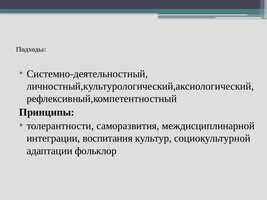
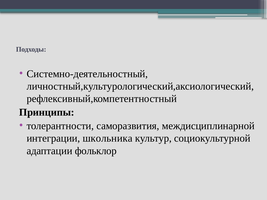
воспитания: воспитания -> школьника
